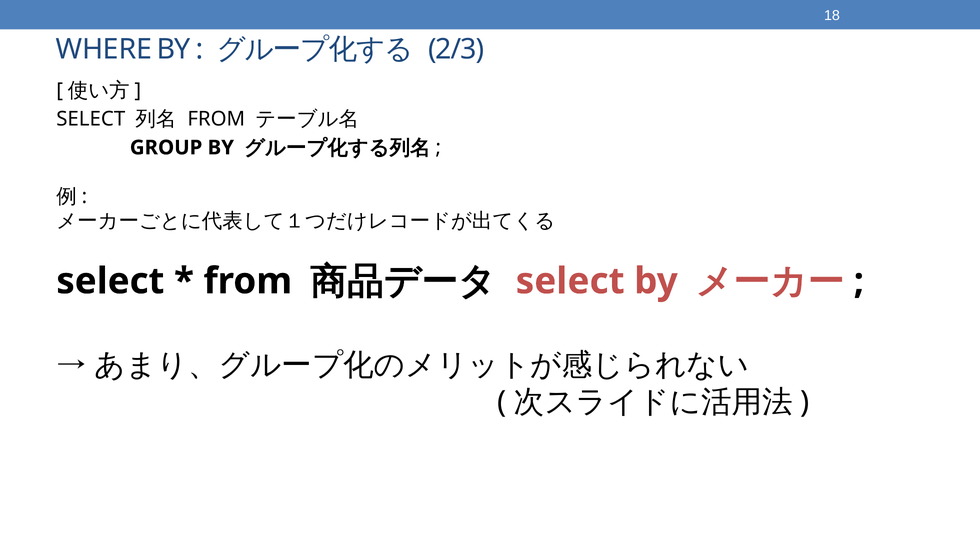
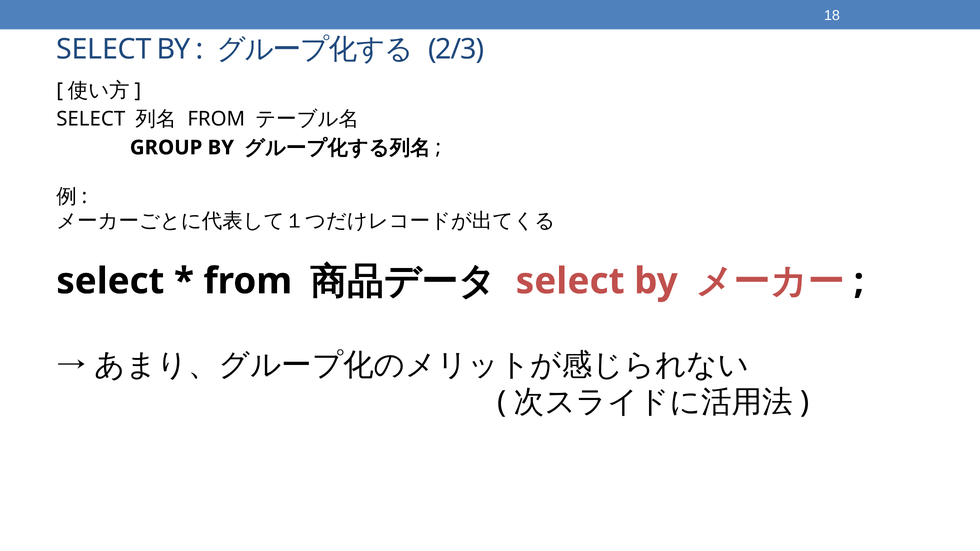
WHERE at (104, 49): WHERE -> SELECT
